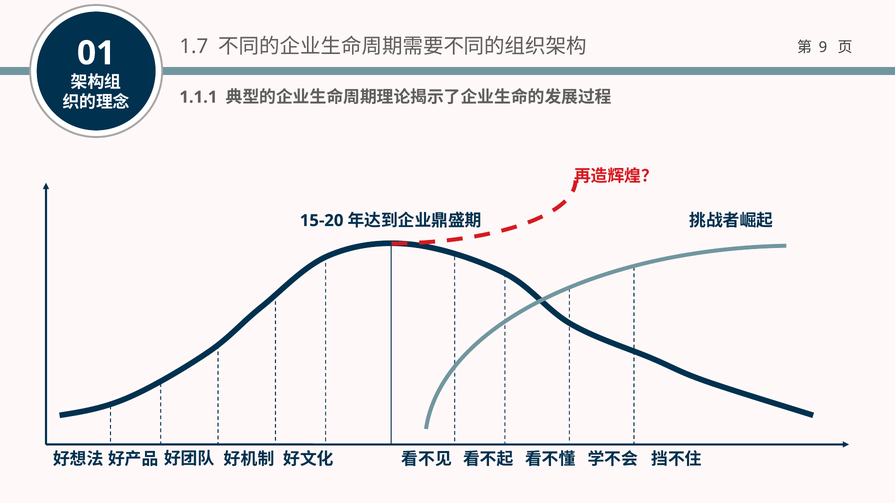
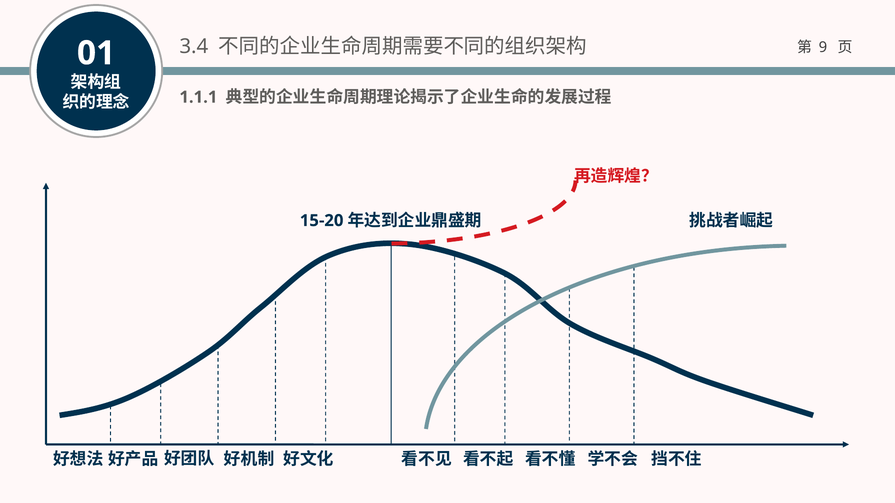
1.7: 1.7 -> 3.4
